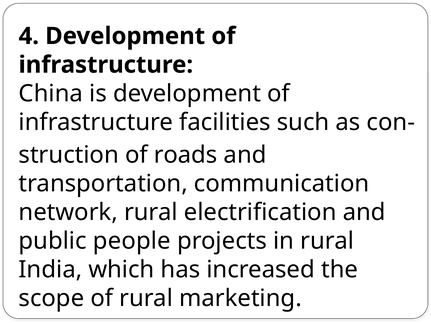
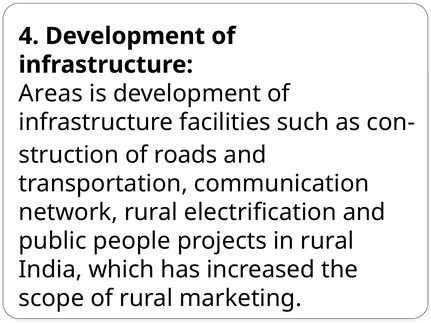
China: China -> Areas
